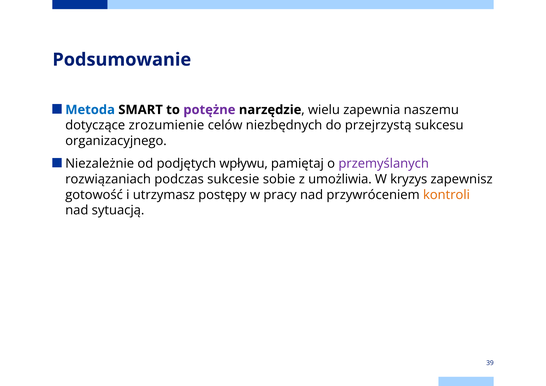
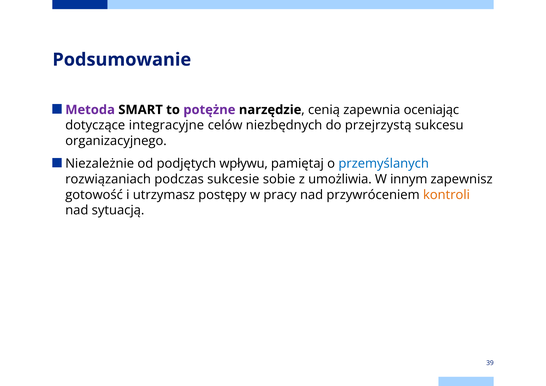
Metoda colour: blue -> purple
wielu: wielu -> cenią
naszemu: naszemu -> oceniając
zrozumienie: zrozumienie -> integracyjne
przemyślanych colour: purple -> blue
kryzys: kryzys -> innym
